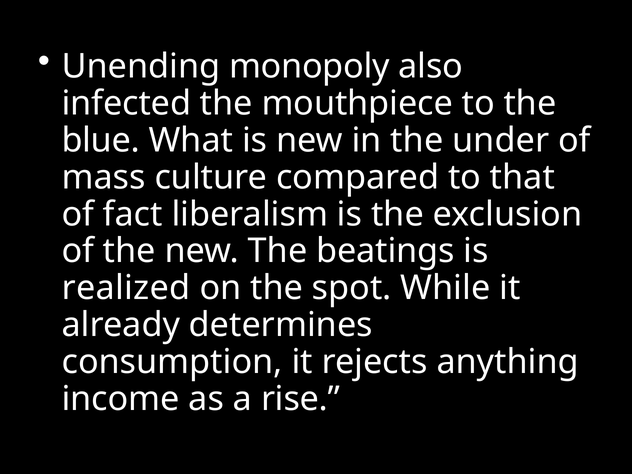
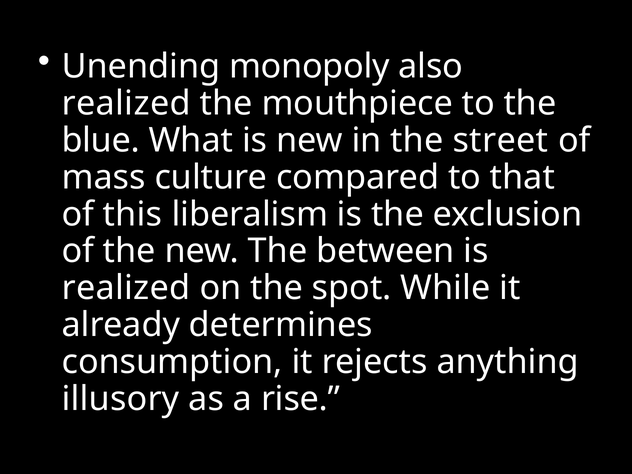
infected at (126, 103): infected -> realized
under: under -> street
fact: fact -> this
beatings: beatings -> between
income: income -> illusory
